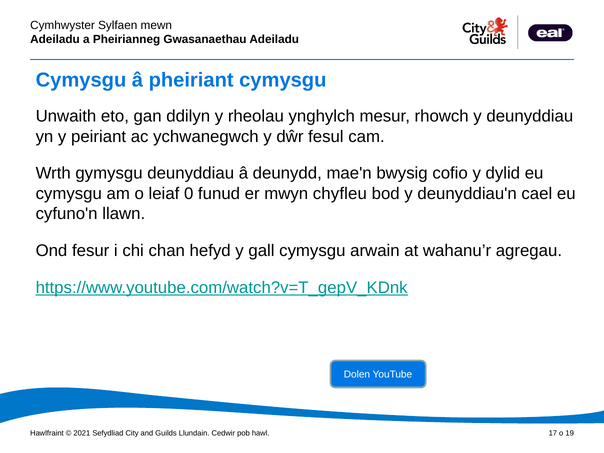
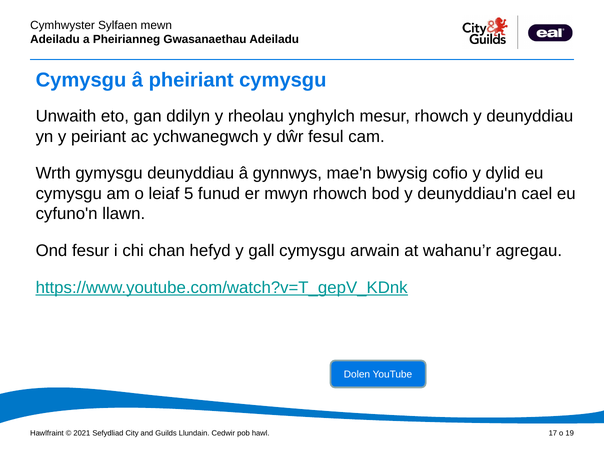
deunydd: deunydd -> gynnwys
0: 0 -> 5
mwyn chyfleu: chyfleu -> rhowch
